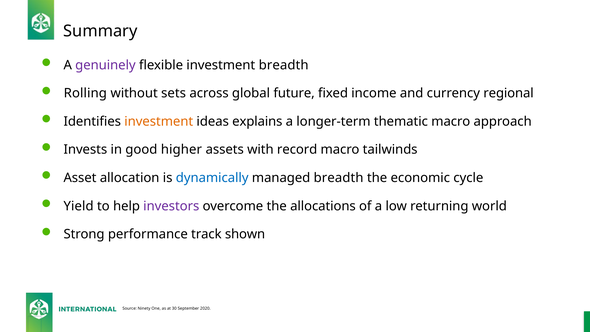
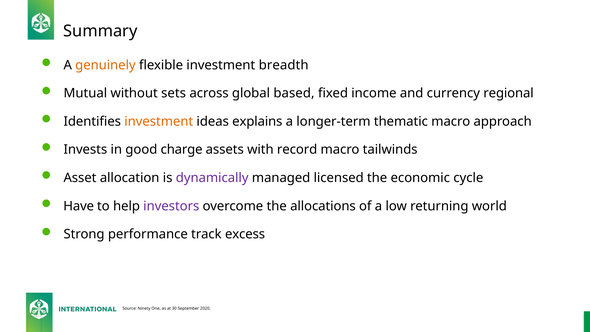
genuinely colour: purple -> orange
Rolling: Rolling -> Mutual
future: future -> based
higher: higher -> charge
dynamically colour: blue -> purple
managed breadth: breadth -> licensed
Yield: Yield -> Have
shown: shown -> excess
